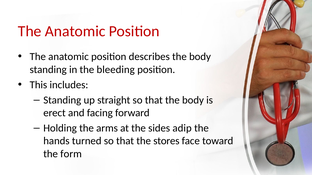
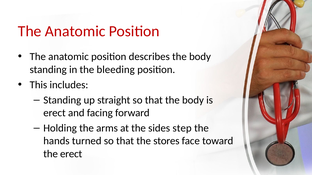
adip: adip -> step
the form: form -> erect
